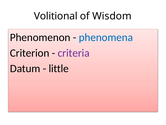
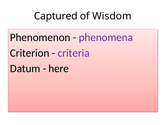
Volitional: Volitional -> Captured
phenomena colour: blue -> purple
little: little -> here
